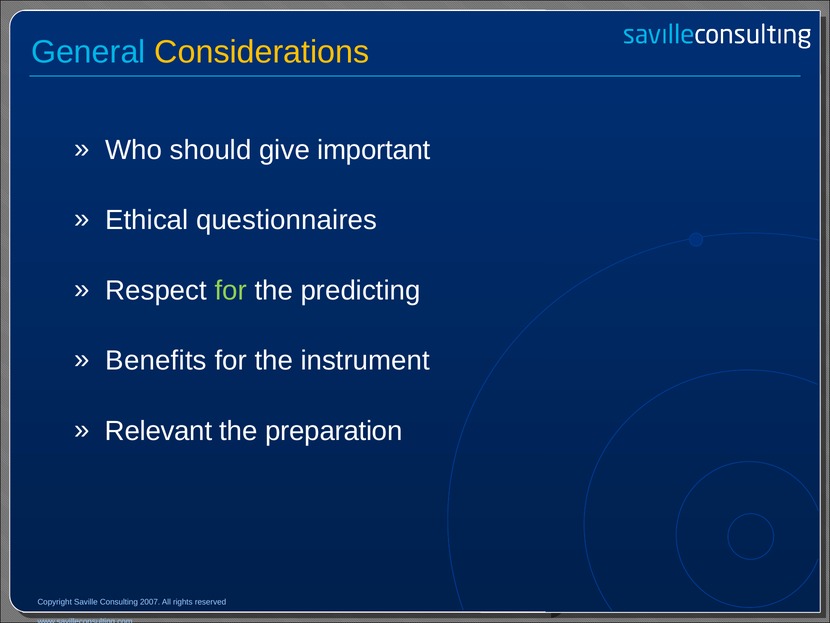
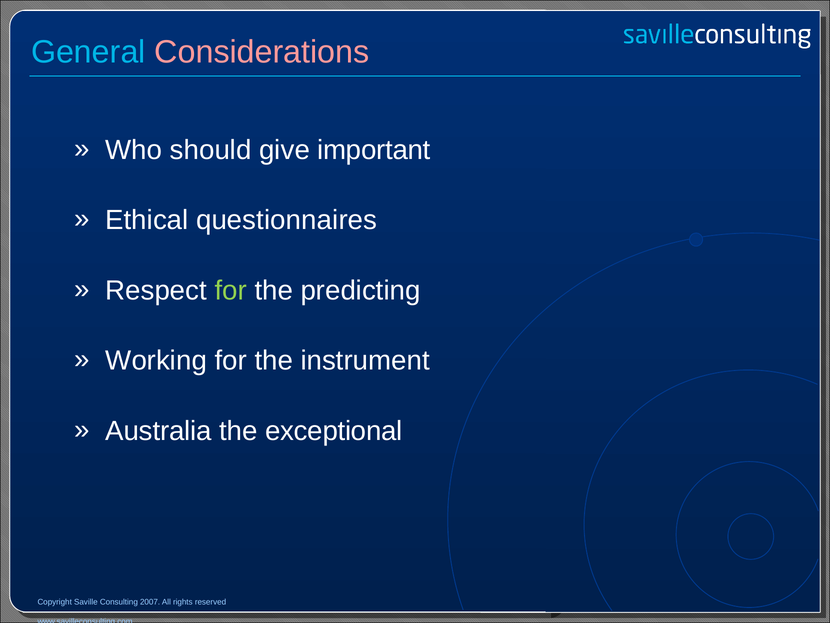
Considerations colour: yellow -> pink
Benefits: Benefits -> Working
Relevant: Relevant -> Australia
preparation: preparation -> exceptional
